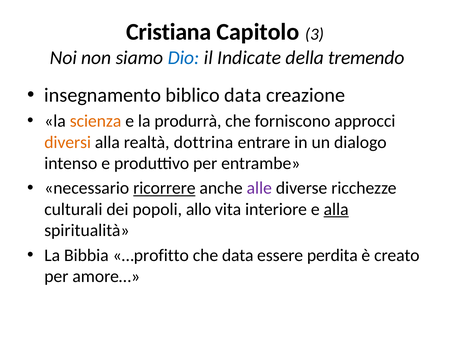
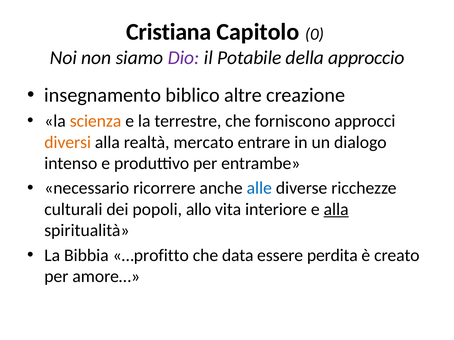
3: 3 -> 0
Dio colour: blue -> purple
Indicate: Indicate -> Potabile
tremendo: tremendo -> approccio
biblico data: data -> altre
produrrà: produrrà -> terrestre
dottrina: dottrina -> mercato
ricorrere underline: present -> none
alle colour: purple -> blue
